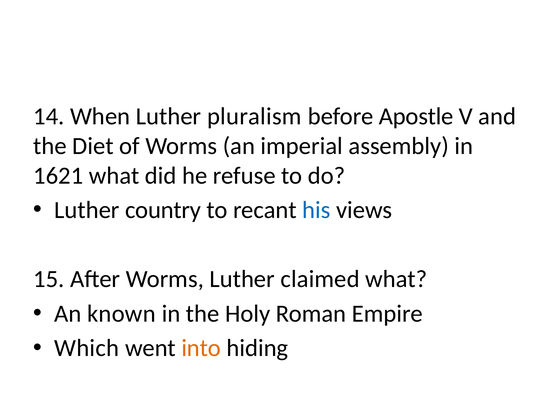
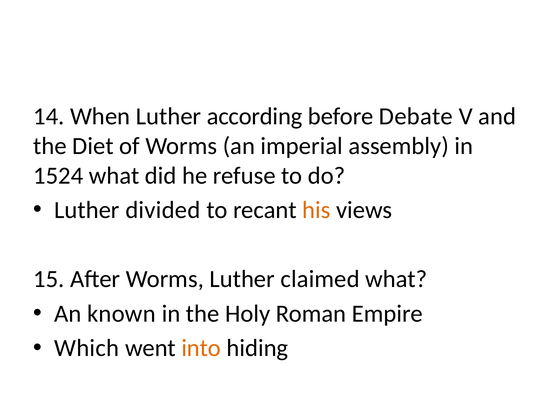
pluralism: pluralism -> according
Apostle: Apostle -> Debate
1621: 1621 -> 1524
country: country -> divided
his colour: blue -> orange
